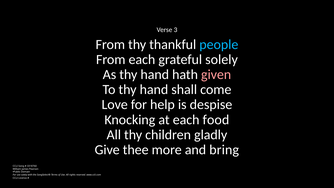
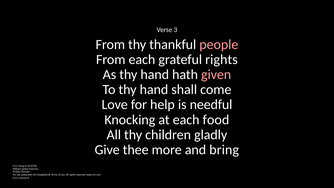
people colour: light blue -> pink
grateful solely: solely -> rights
despise: despise -> needful
